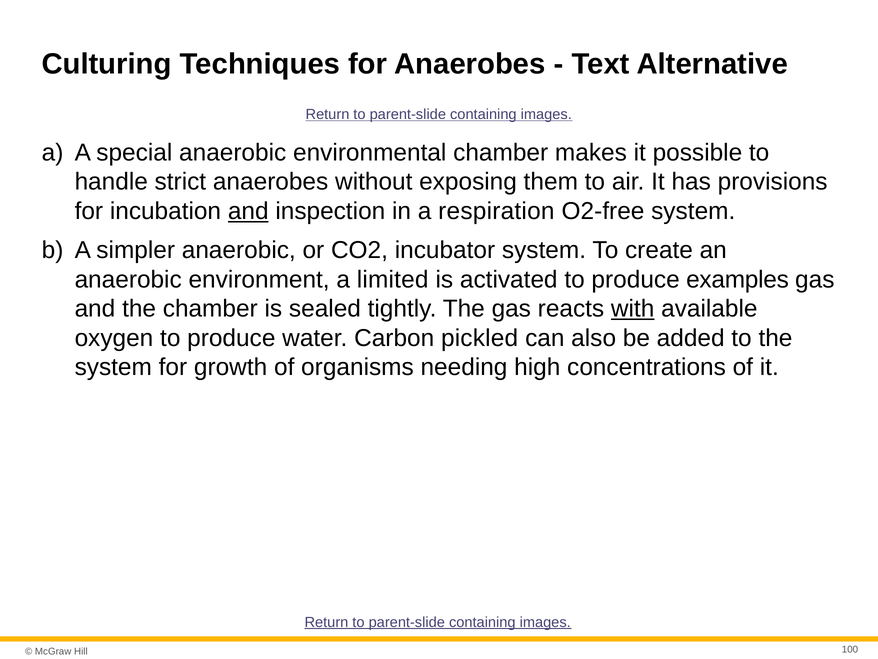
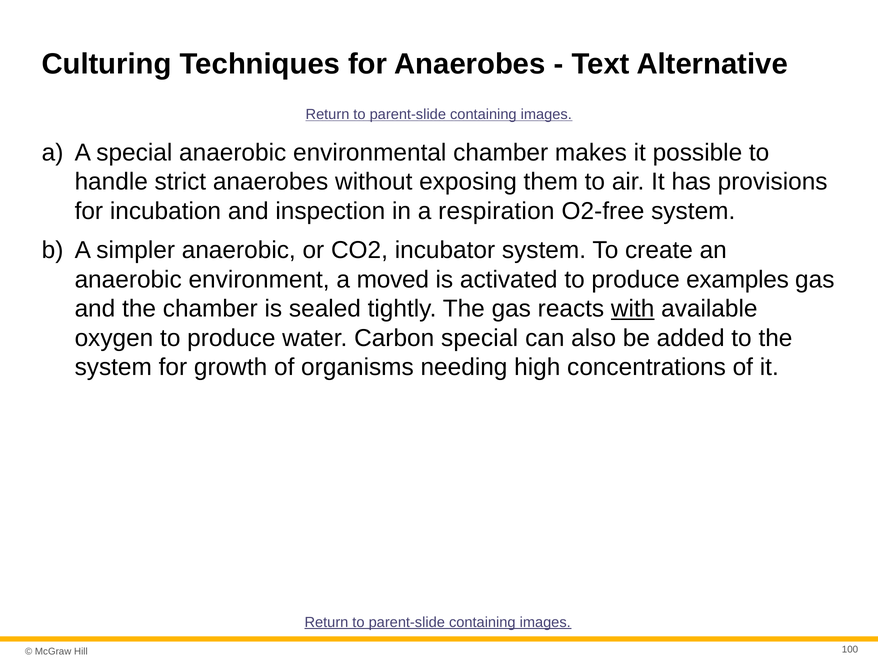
and at (248, 211) underline: present -> none
limited: limited -> moved
Carbon pickled: pickled -> special
